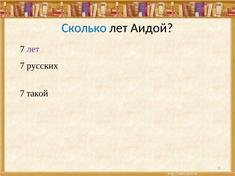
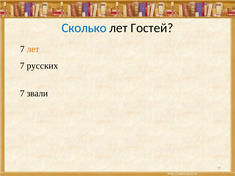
Аидой: Аидой -> Гостей
лет at (33, 49) colour: purple -> orange
такой: такой -> звали
